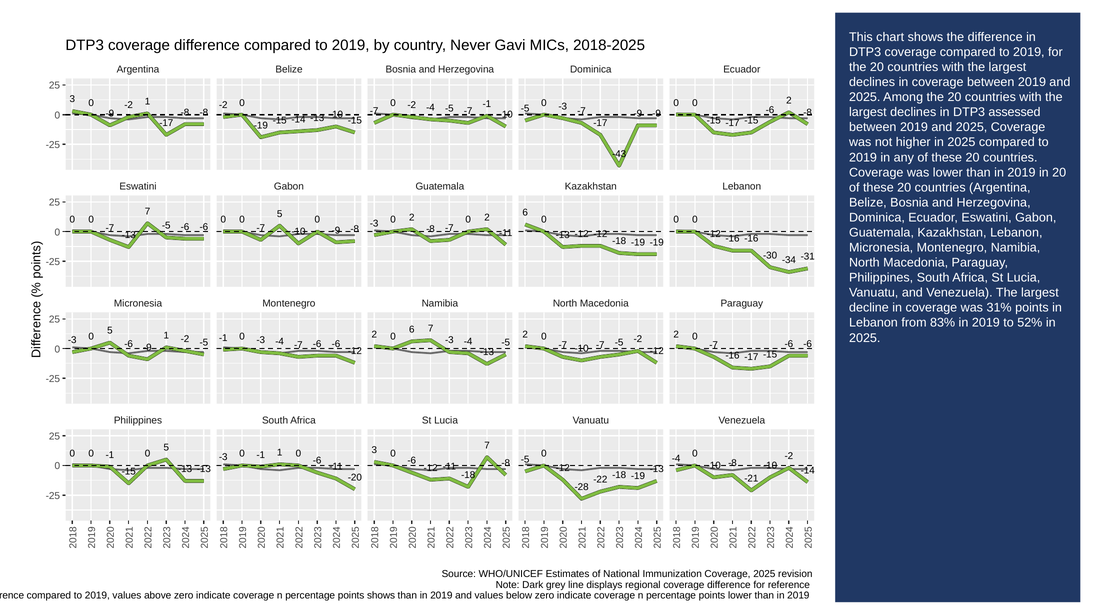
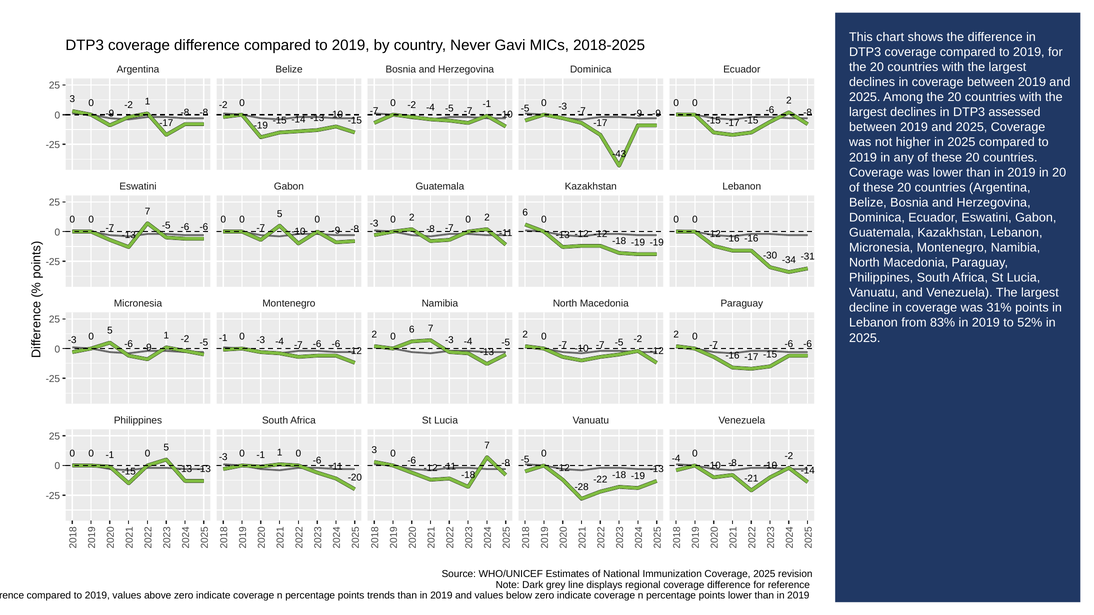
points shows: shows -> trends
